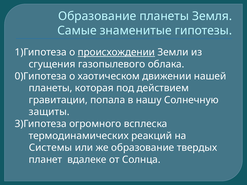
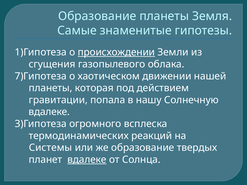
0)Гипотеза: 0)Гипотеза -> 7)Гипотеза
защиты at (49, 112): защиты -> вдалеке
вдалеке at (87, 160) underline: none -> present
